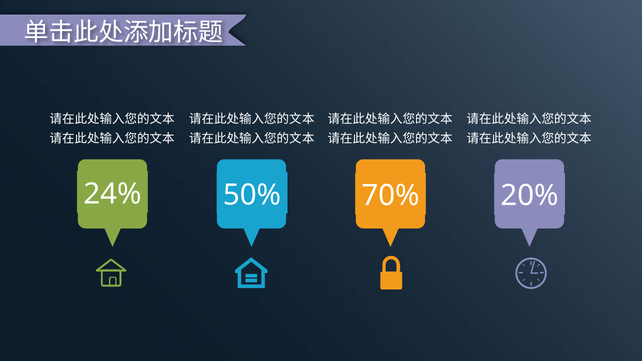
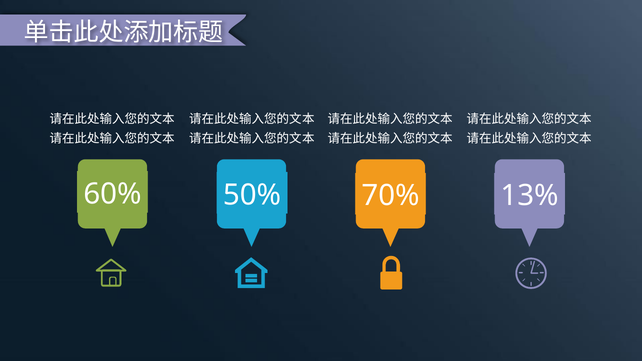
24%: 24% -> 60%
20%: 20% -> 13%
